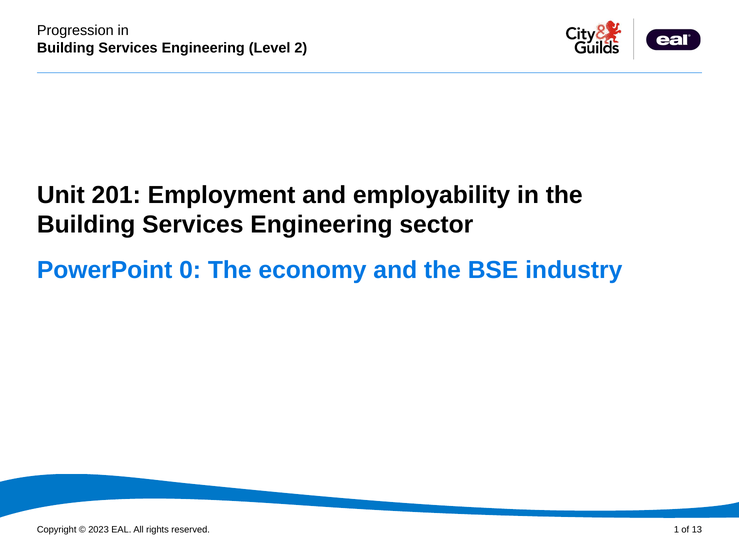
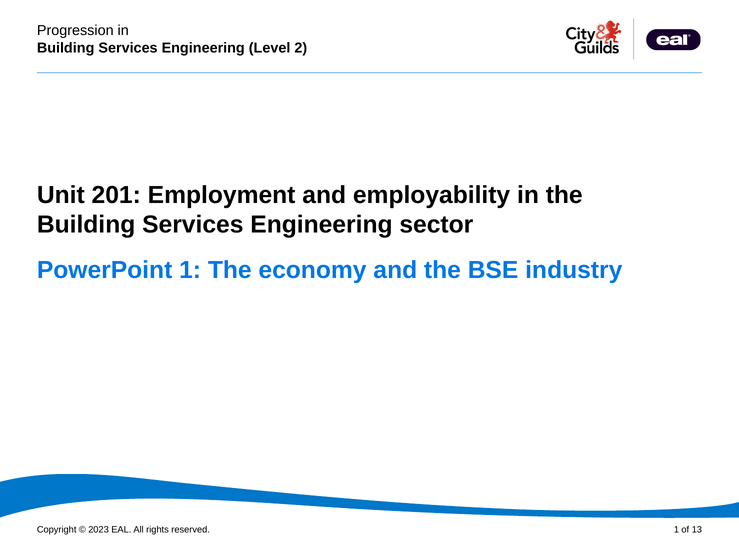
PowerPoint 0: 0 -> 1
